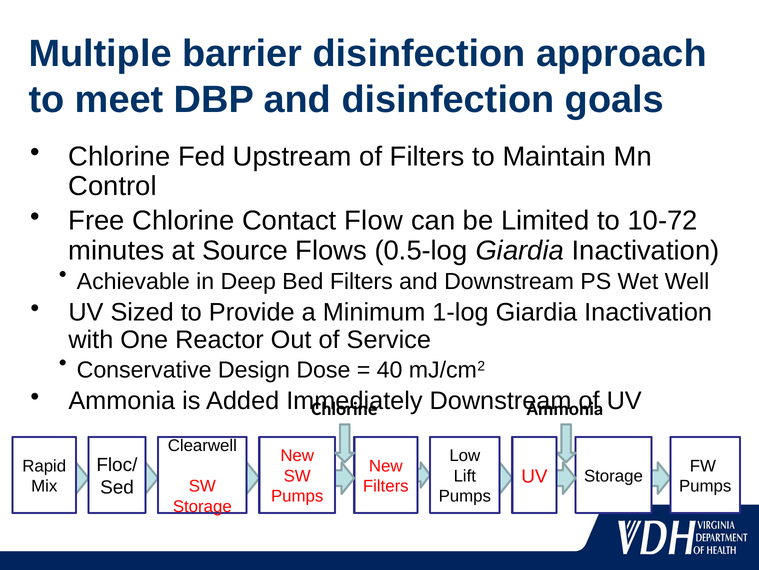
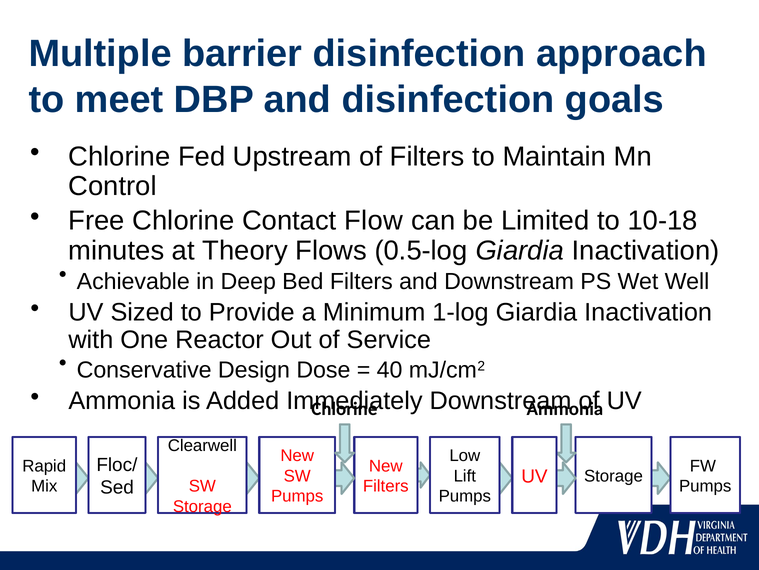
10-72: 10-72 -> 10-18
Source: Source -> Theory
